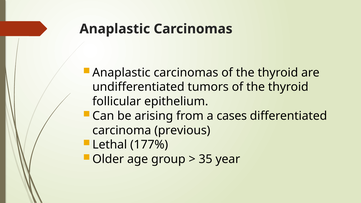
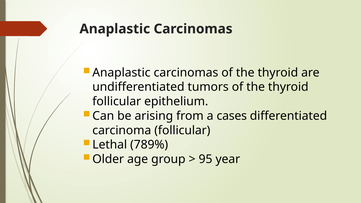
carcinoma previous: previous -> follicular
177%: 177% -> 789%
35: 35 -> 95
